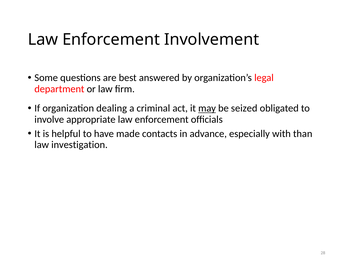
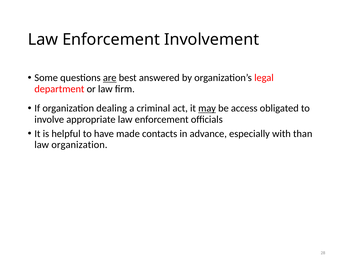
are underline: none -> present
seized: seized -> access
law investigation: investigation -> organization
